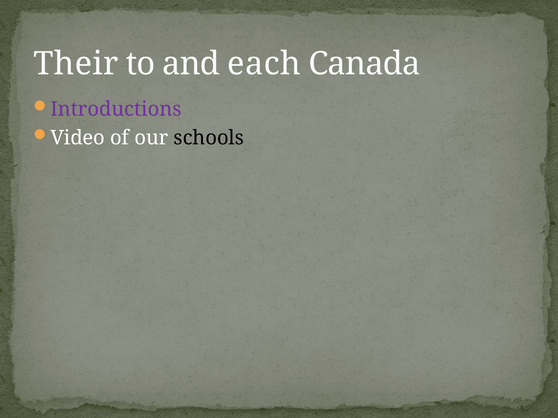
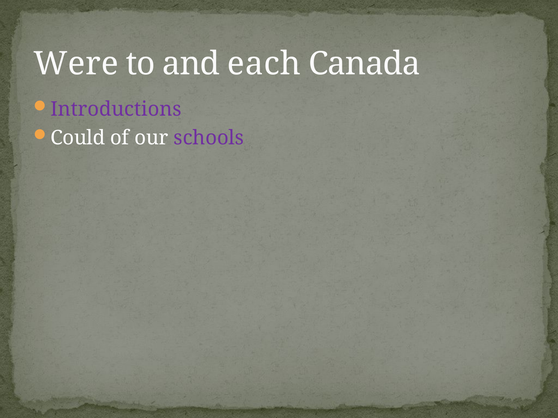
Their: Their -> Were
Video: Video -> Could
schools colour: black -> purple
